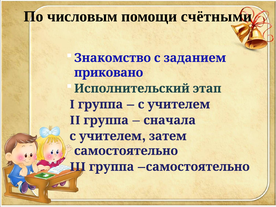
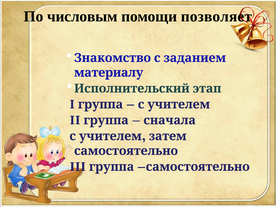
счётными: счётными -> позволяет
приковано: приковано -> материалу
